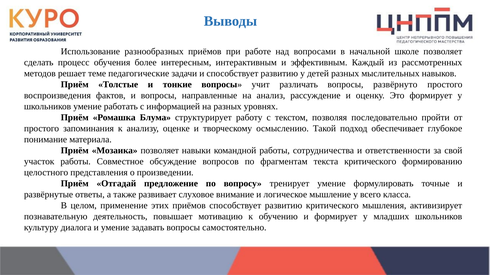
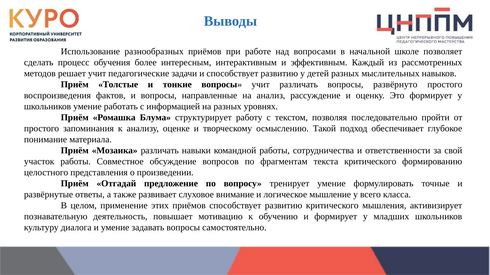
решает теме: теме -> учит
Мозаика позволяет: позволяет -> различать
